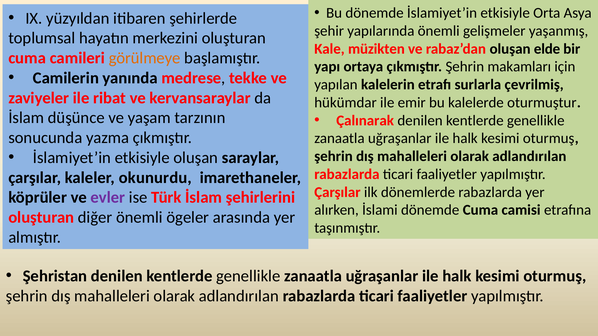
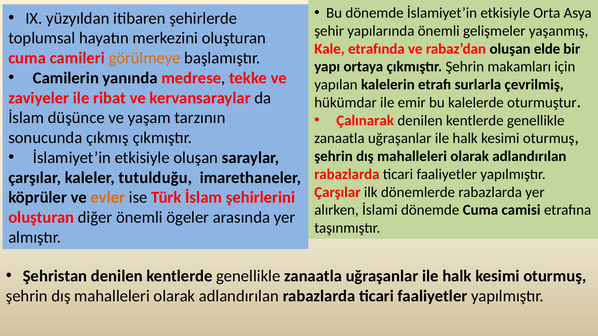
müzikten: müzikten -> etrafında
yazma: yazma -> çıkmış
okunurdu: okunurdu -> tutulduğu
evler colour: purple -> orange
